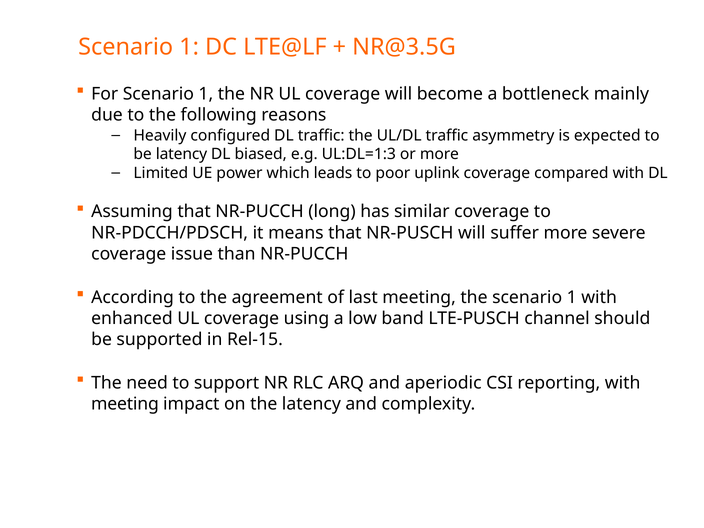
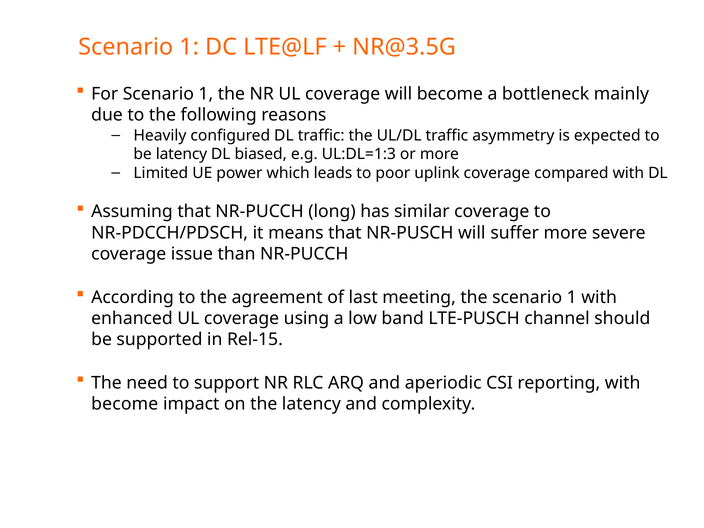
meeting at (125, 404): meeting -> become
